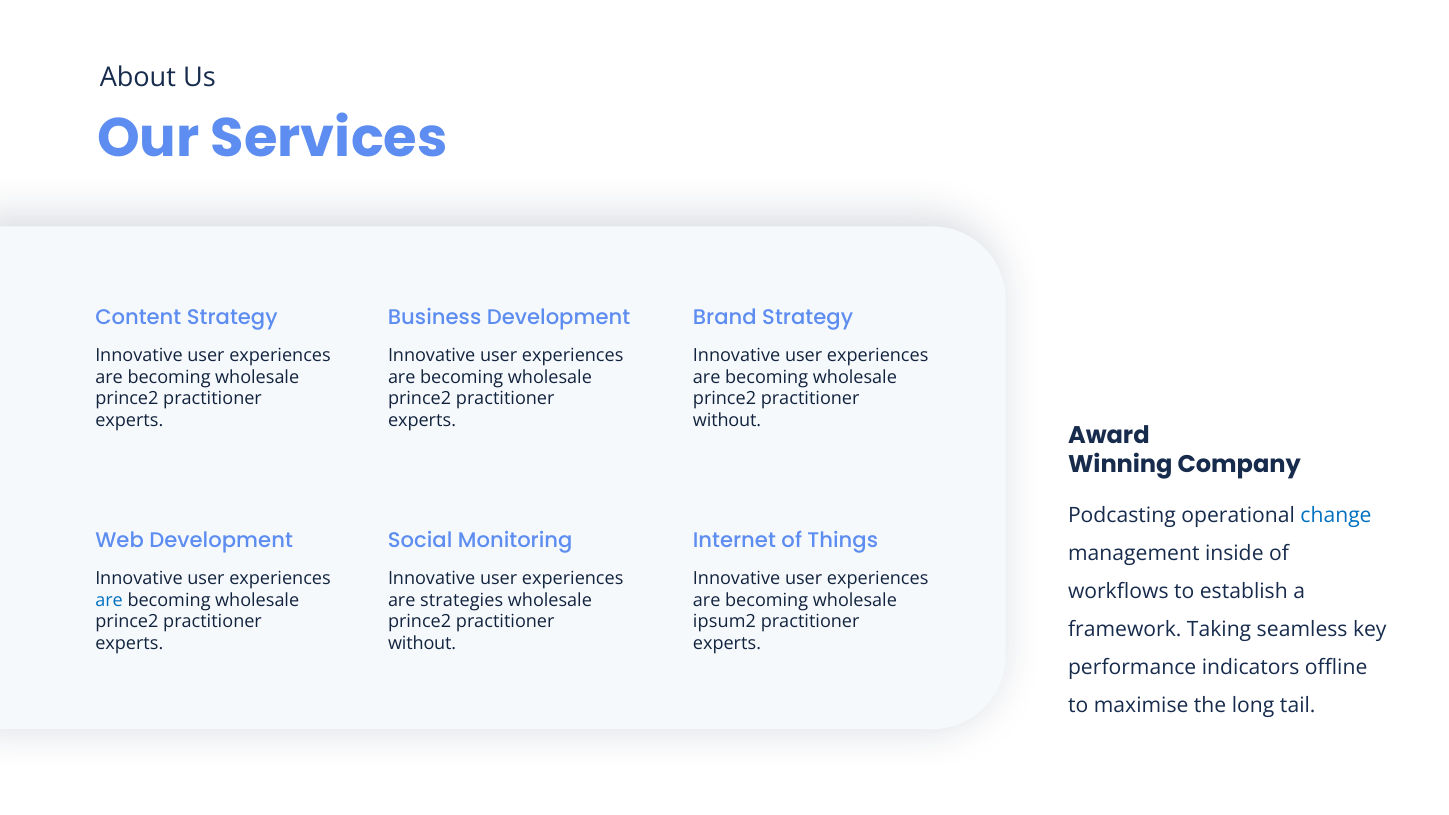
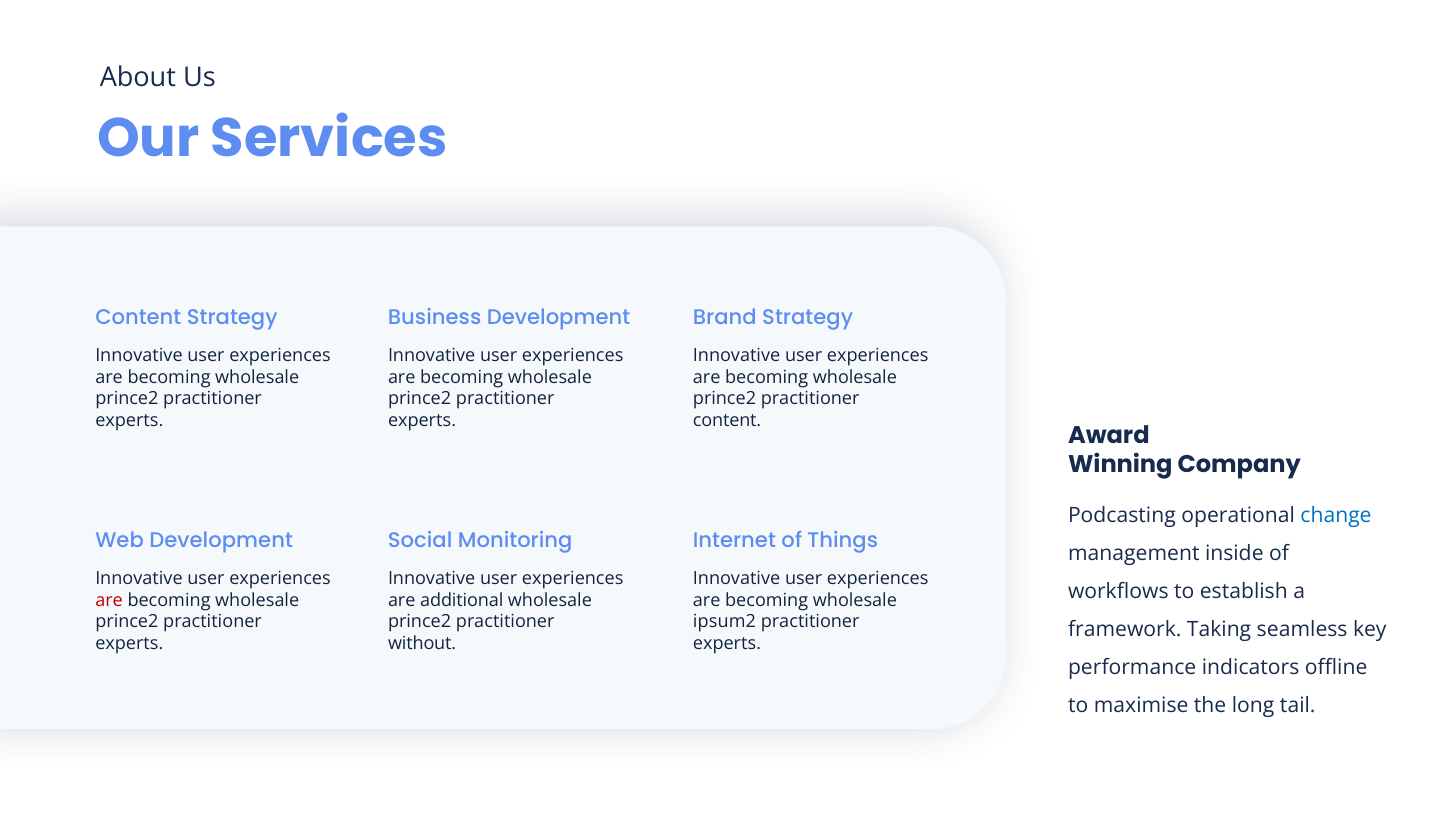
without at (727, 421): without -> content
are at (109, 600) colour: blue -> red
strategies: strategies -> additional
